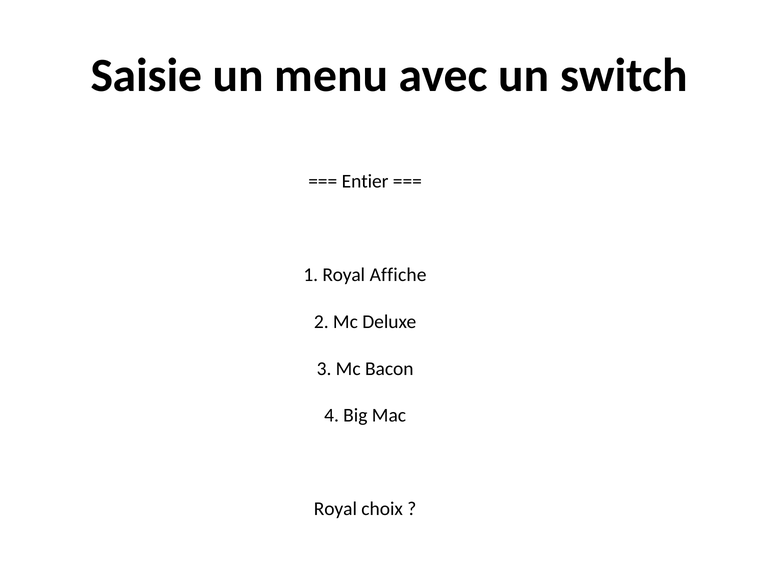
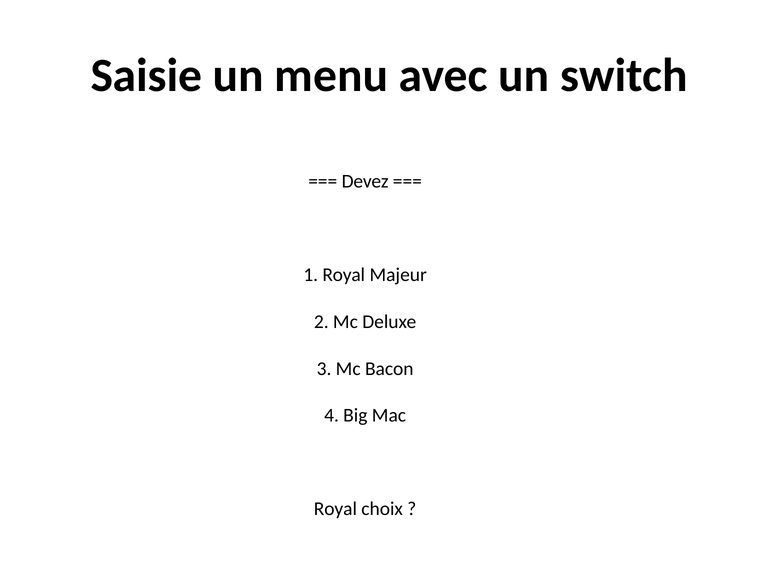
Entier: Entier -> Devez
Affiche: Affiche -> Majeur
